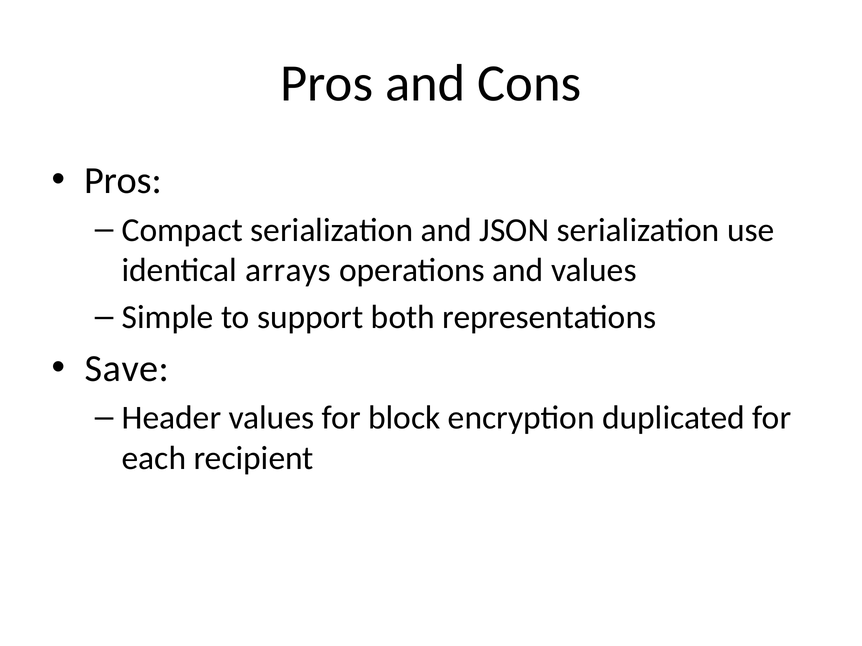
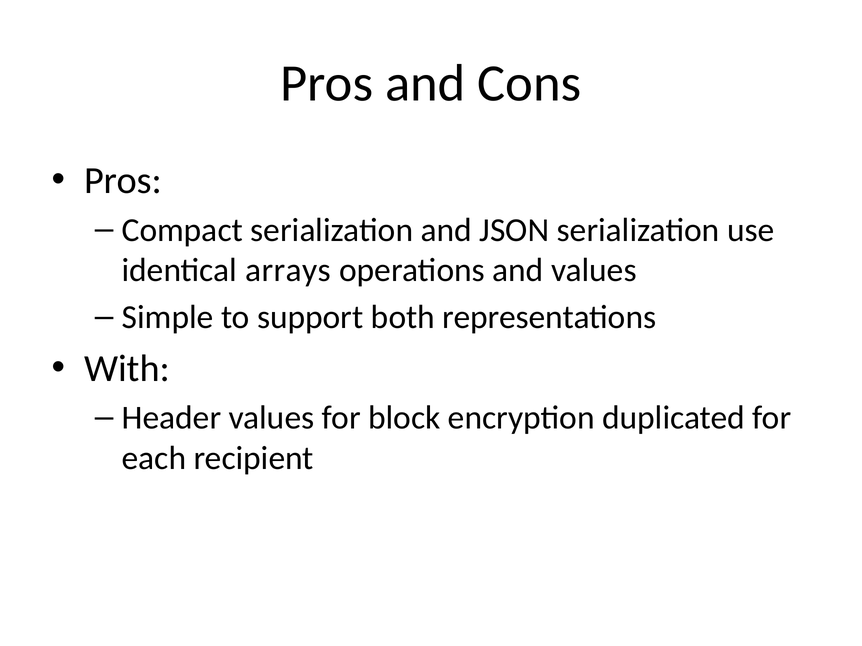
Save: Save -> With
